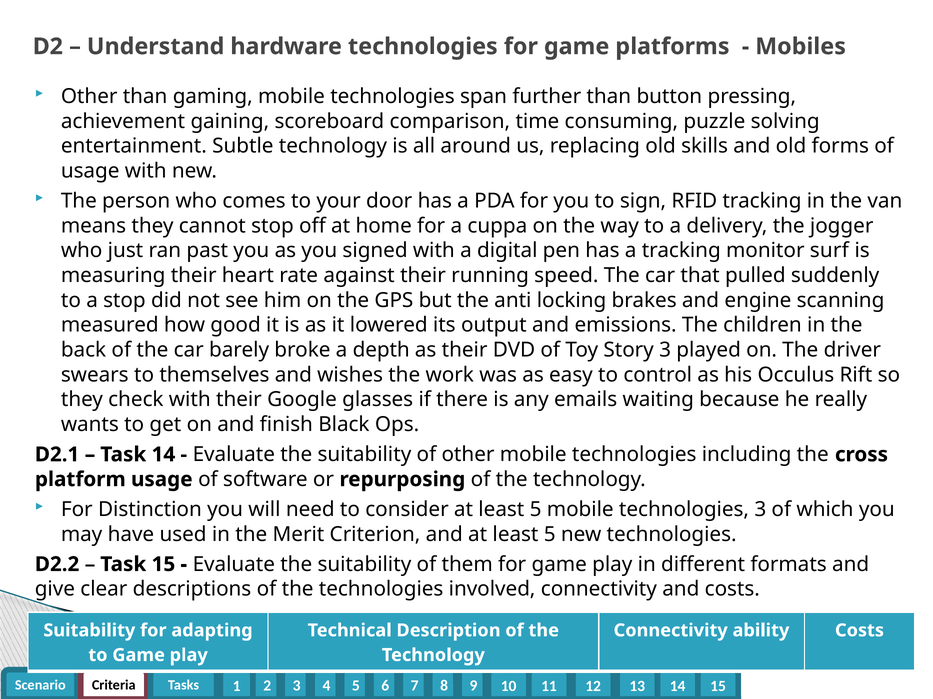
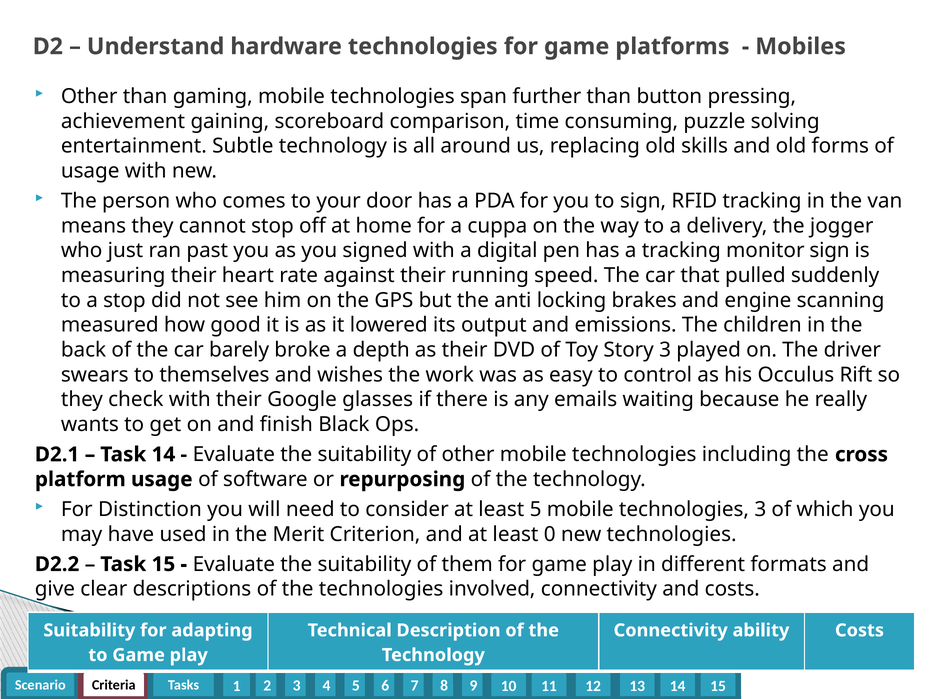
monitor surf: surf -> sign
and at least 5: 5 -> 0
